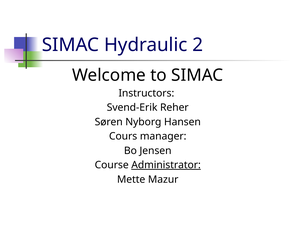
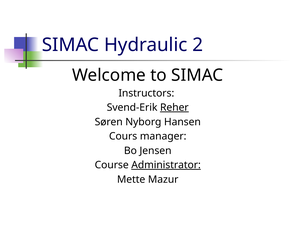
Reher underline: none -> present
